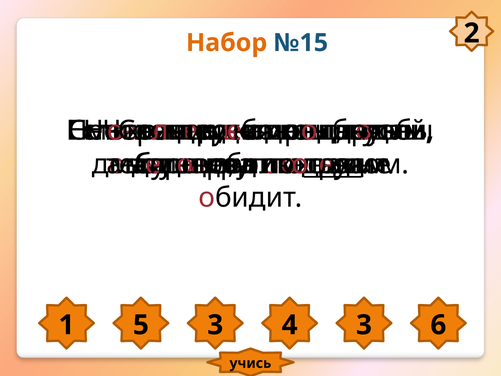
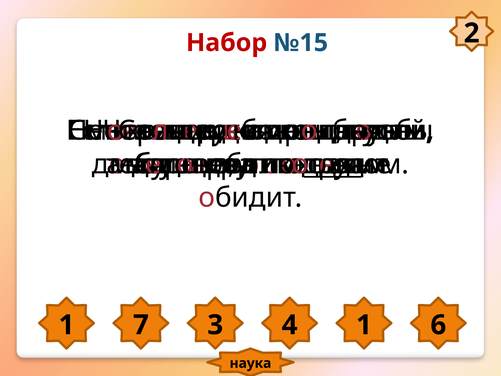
Набор colour: orange -> red
5: 5 -> 7
4 3: 3 -> 1
учись: учись -> наука
